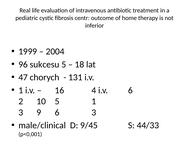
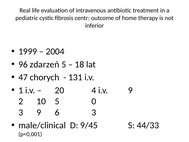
sukcesu: sukcesu -> zdarzeń
16: 16 -> 20
i.v 6: 6 -> 9
5 1: 1 -> 0
